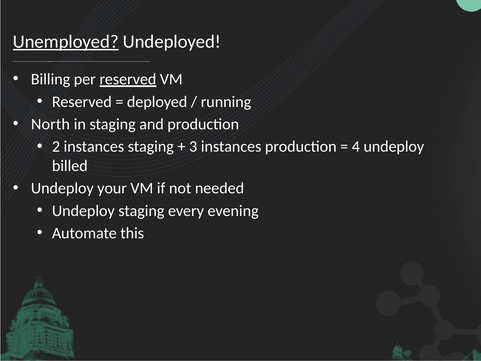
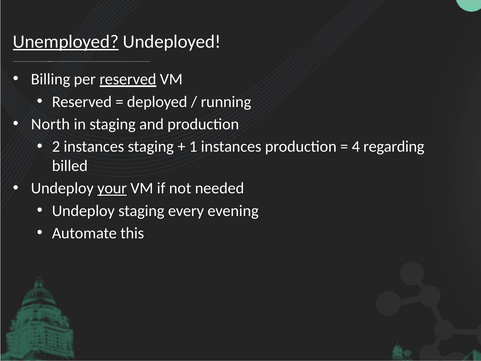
3: 3 -> 1
4 undeploy: undeploy -> regarding
your underline: none -> present
